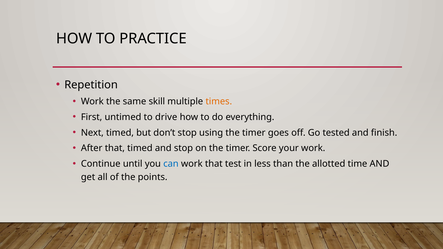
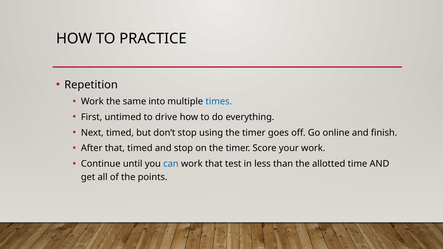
skill: skill -> into
times colour: orange -> blue
tested: tested -> online
